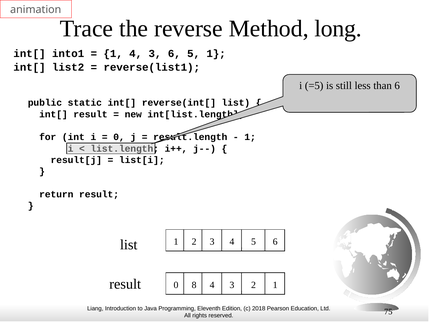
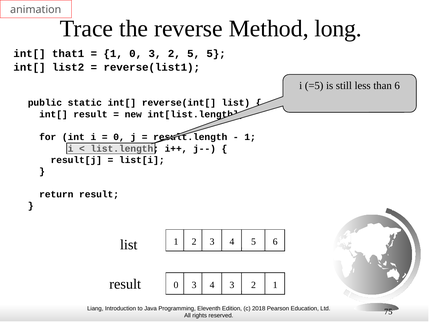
into1: into1 -> that1
1 4: 4 -> 0
6 at (174, 53): 6 -> 2
5 1: 1 -> 5
8 at (194, 285): 8 -> 3
